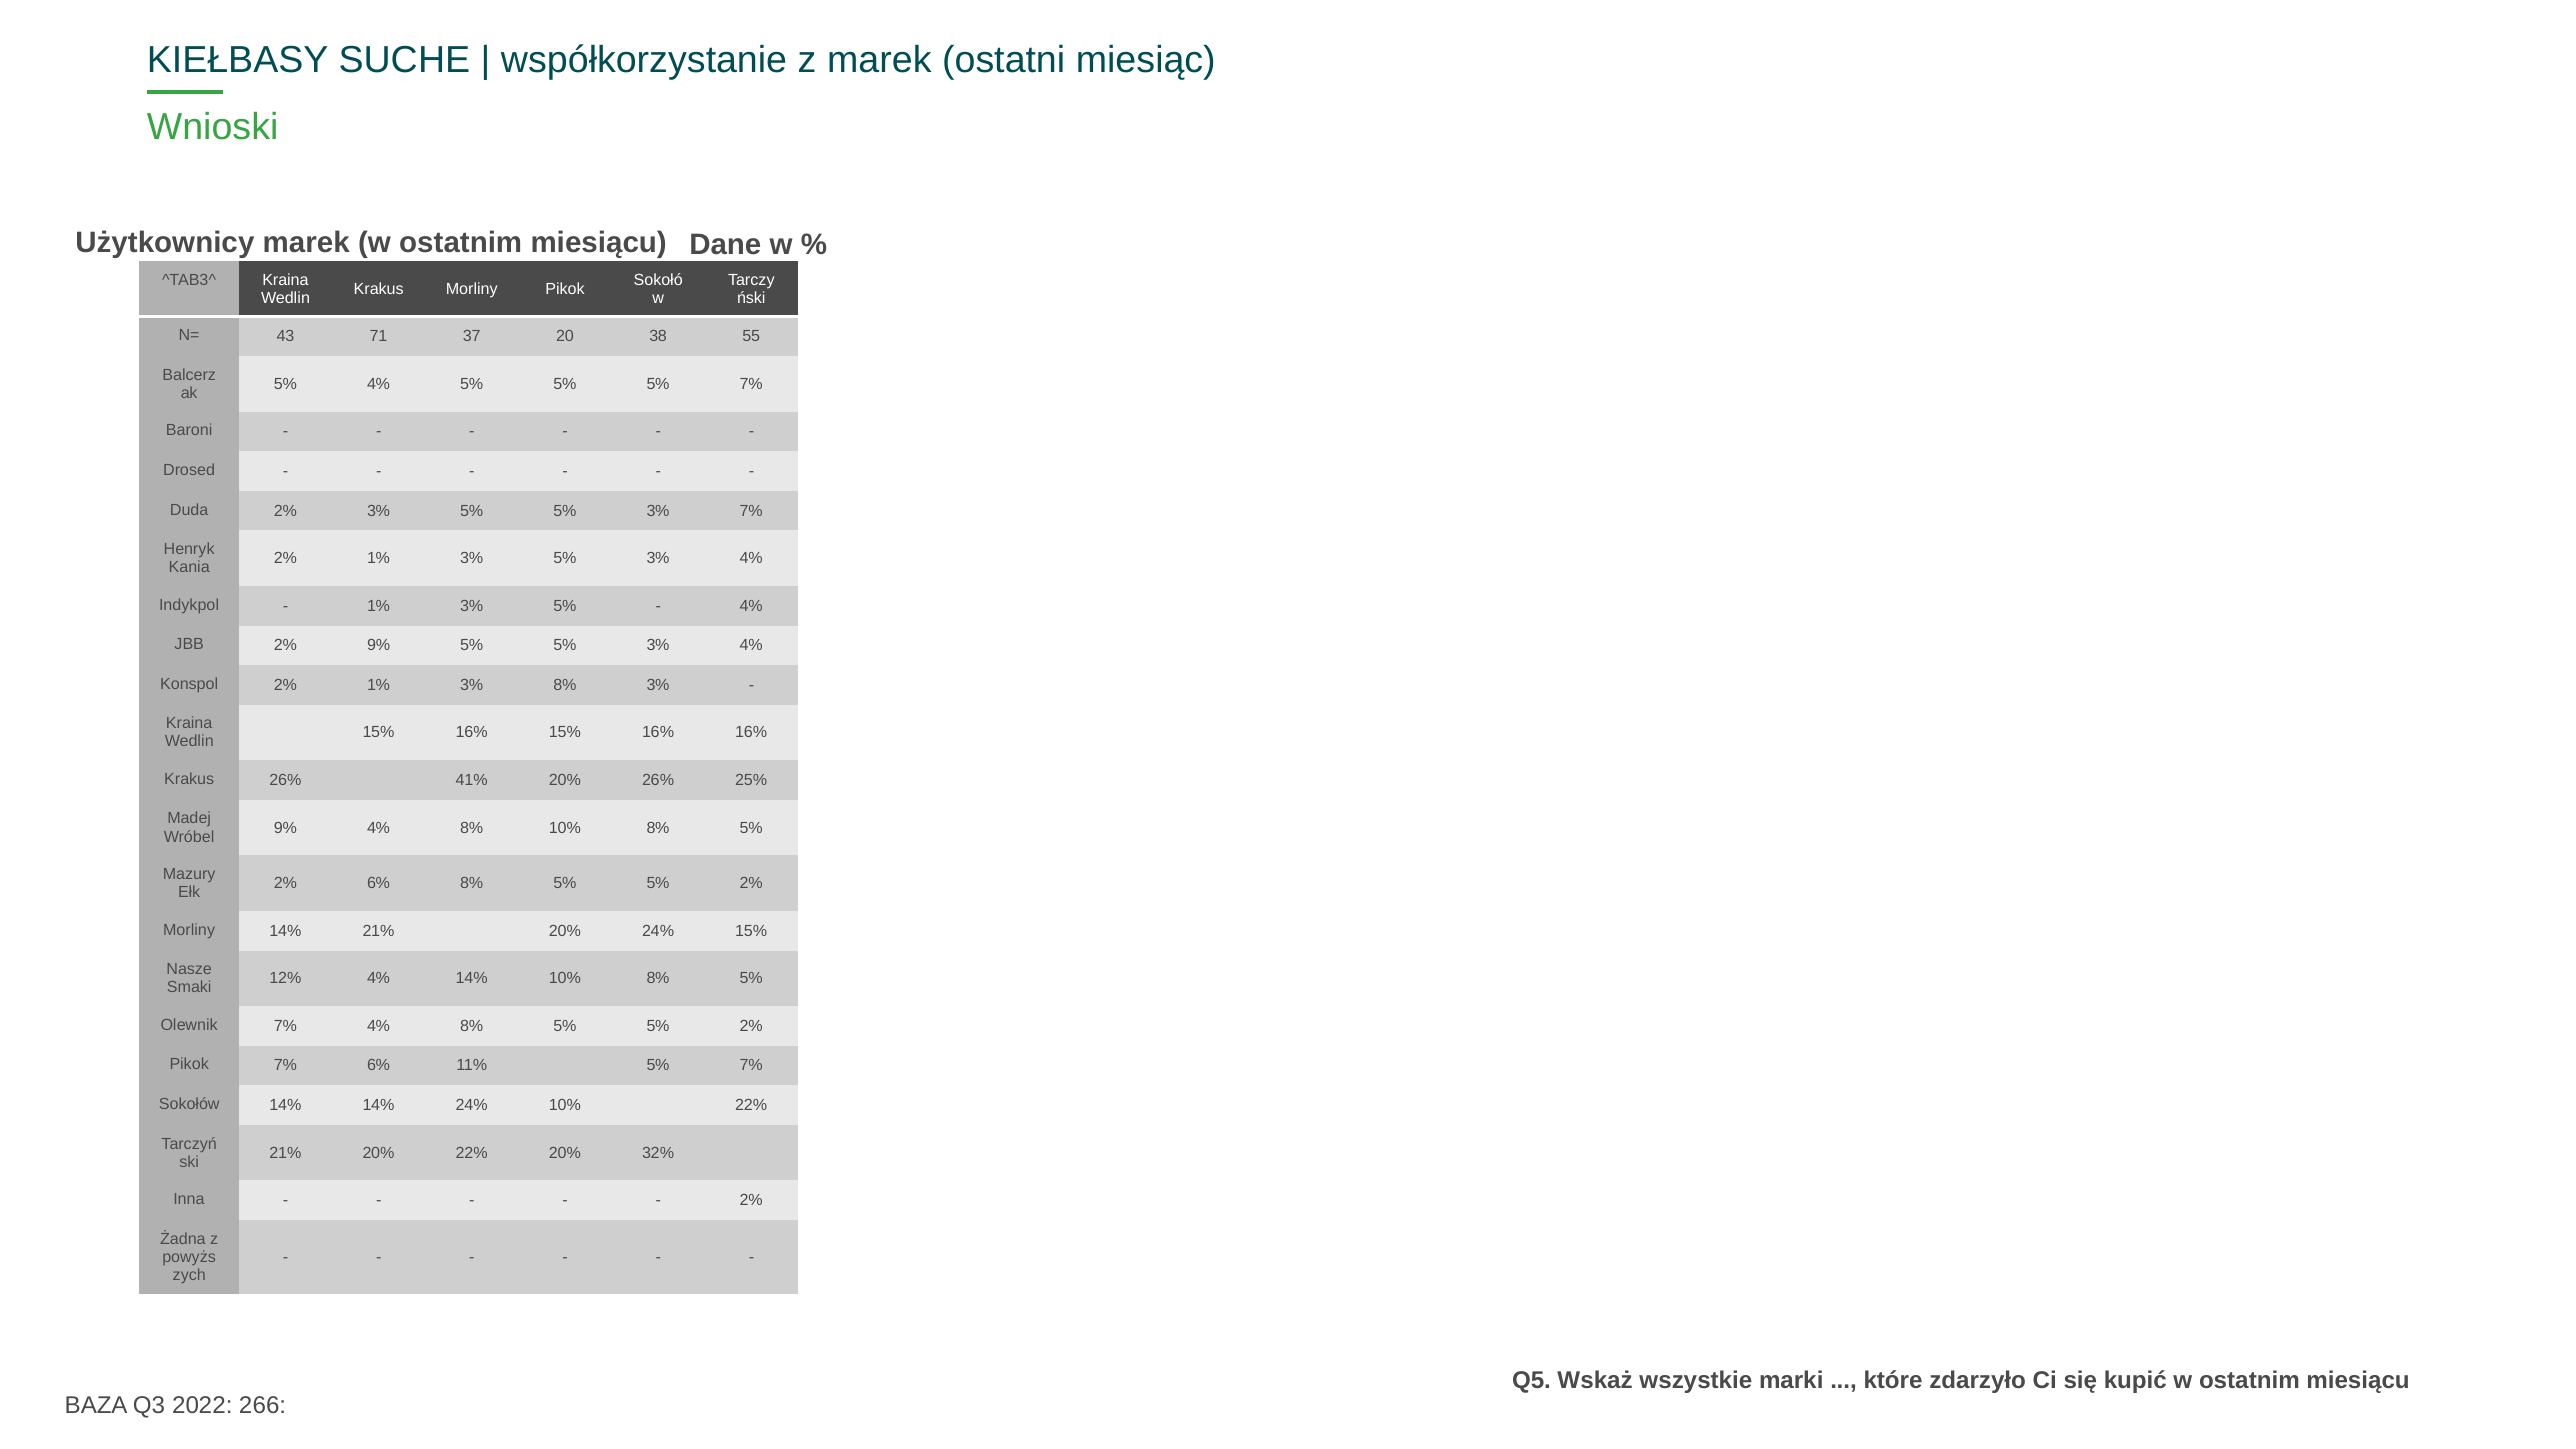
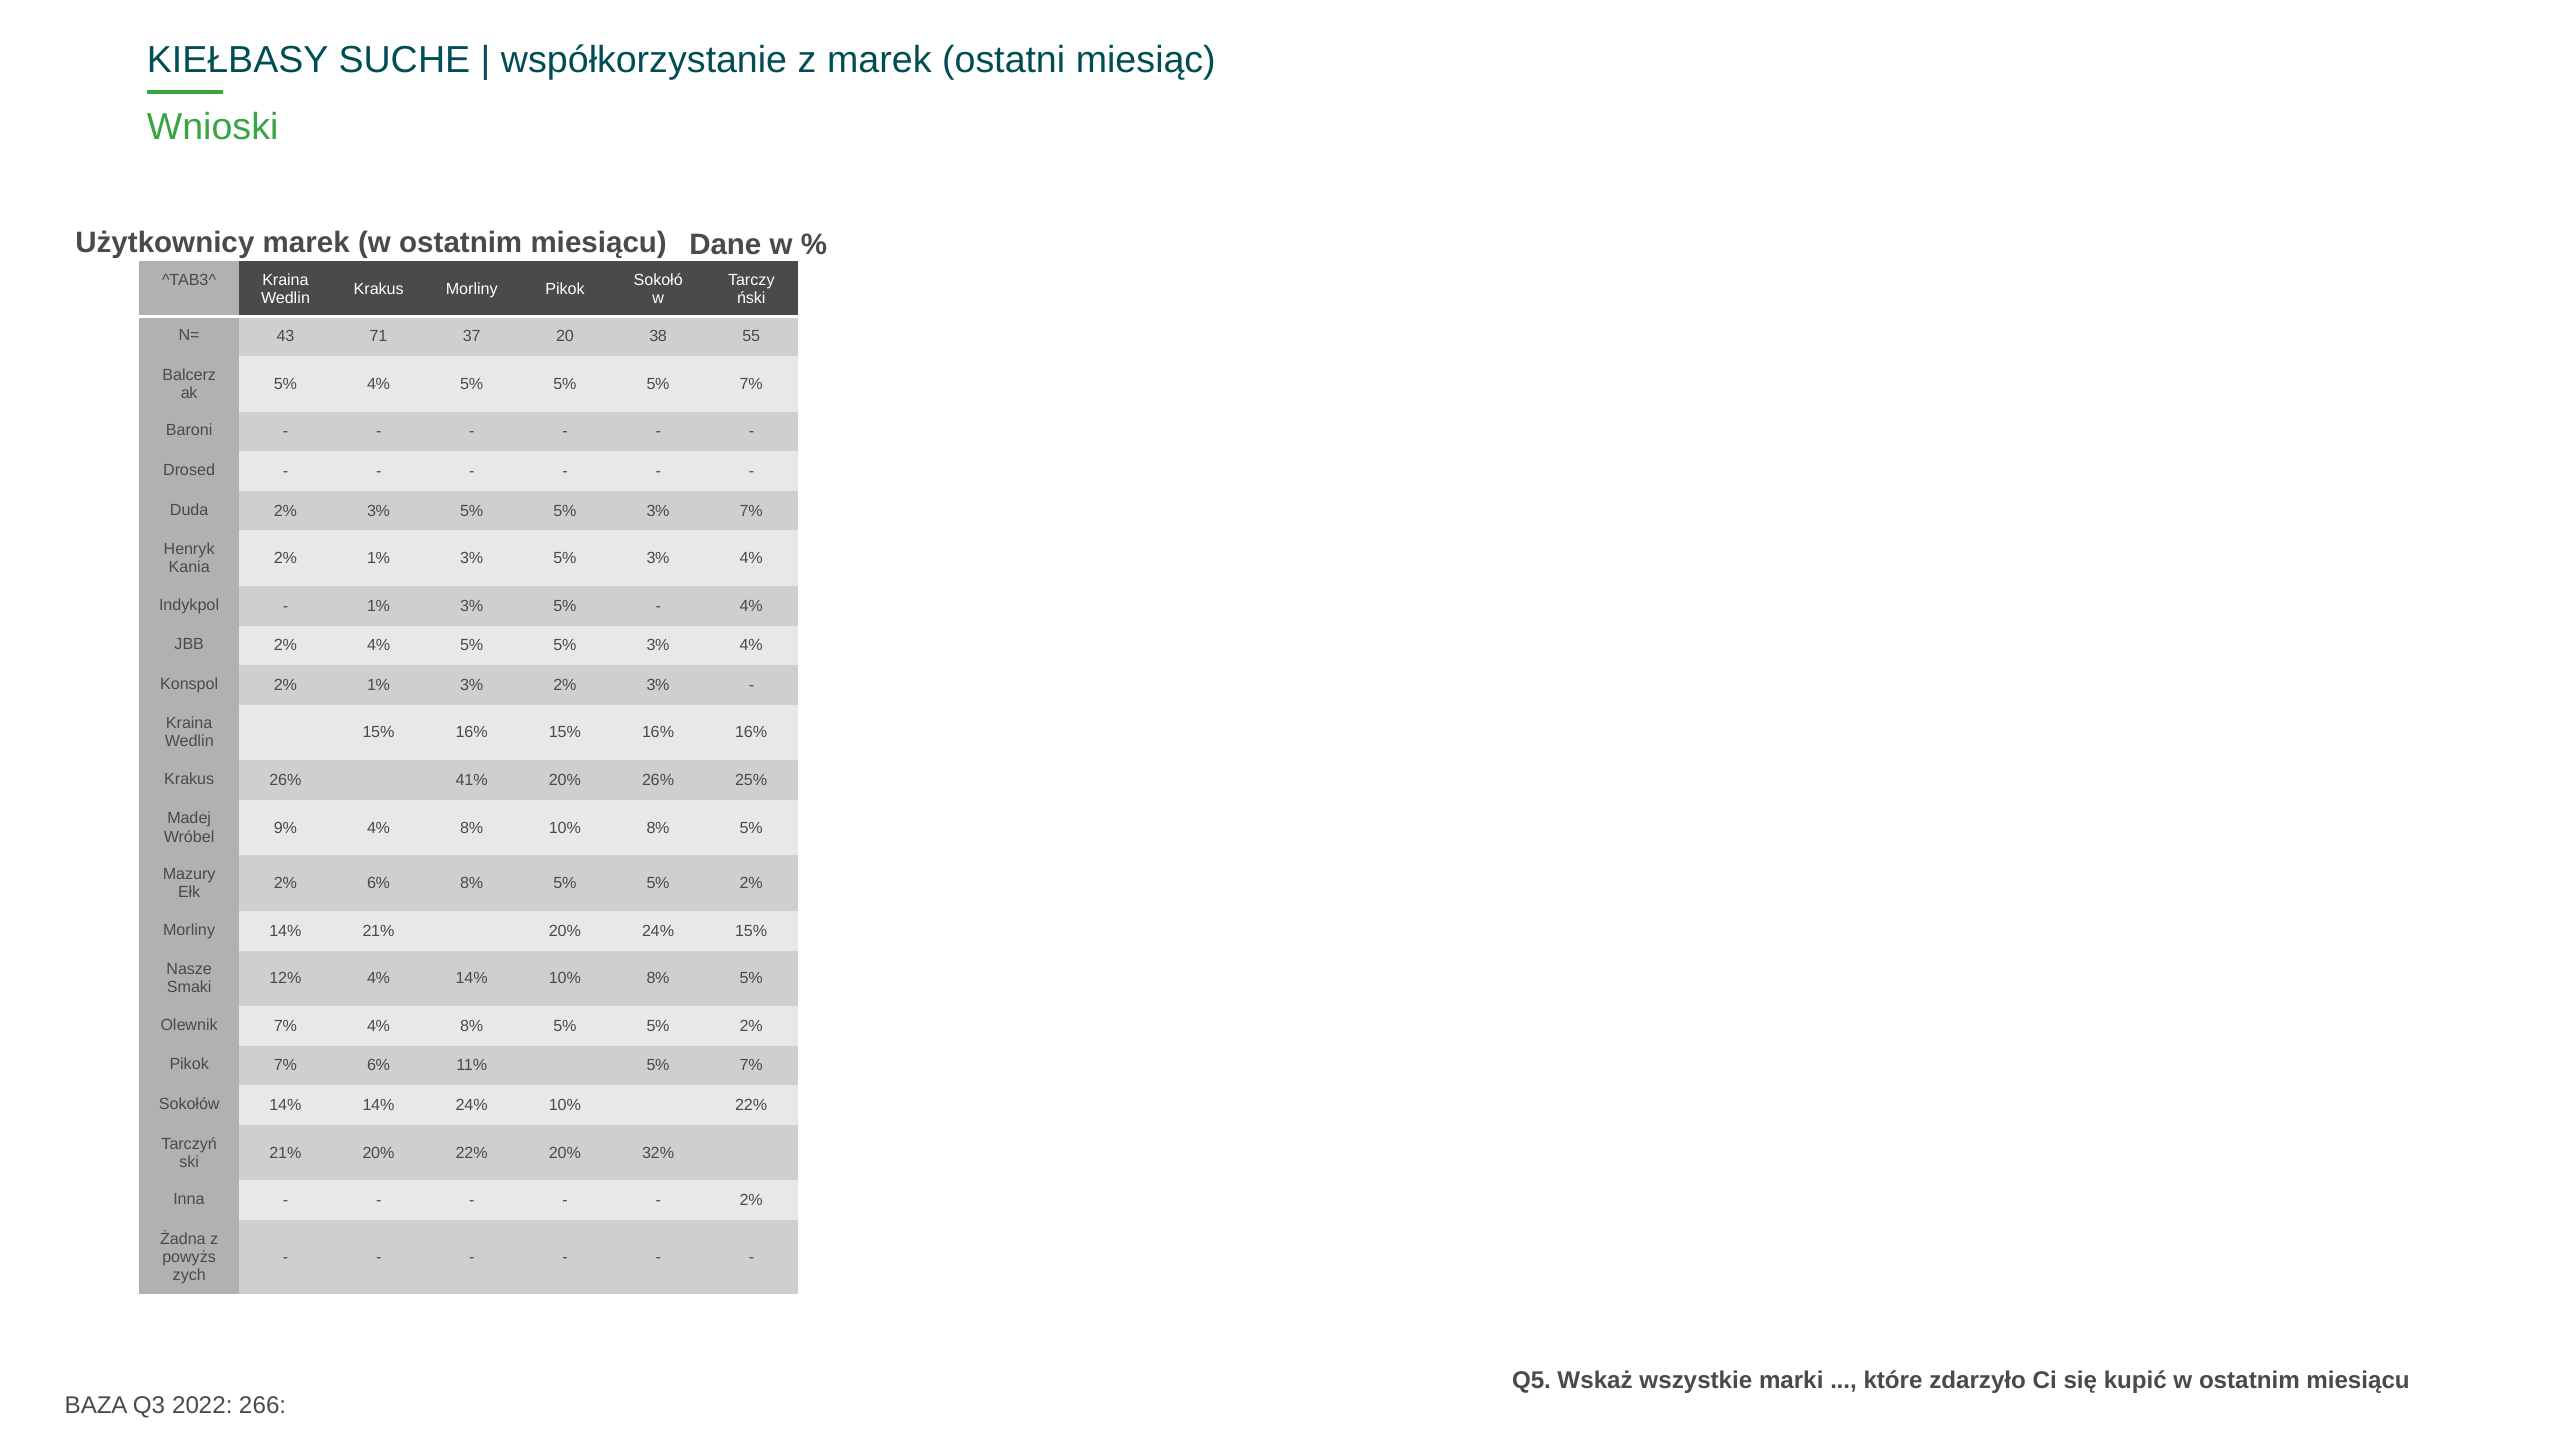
2% 9%: 9% -> 4%
3% 8%: 8% -> 2%
